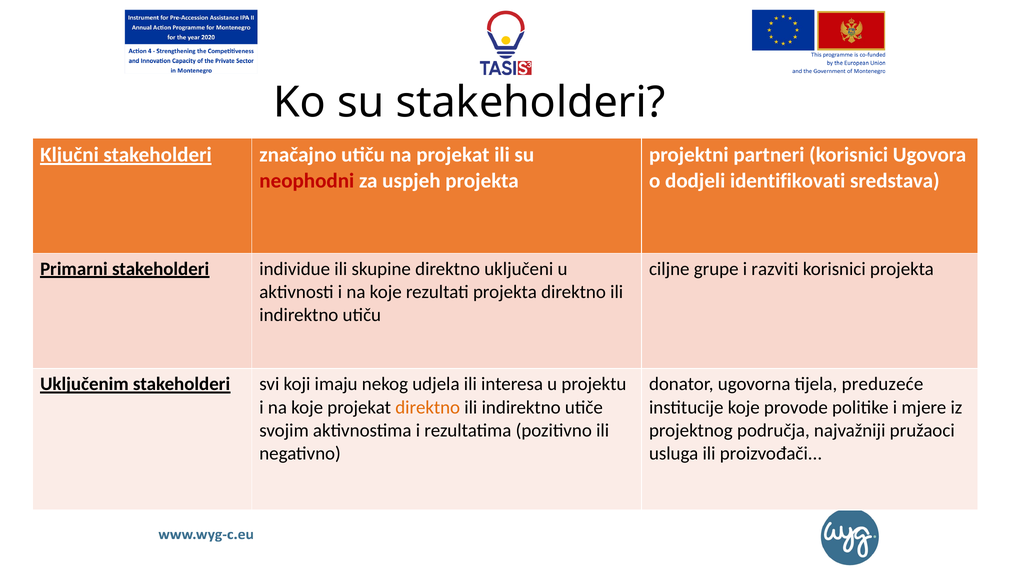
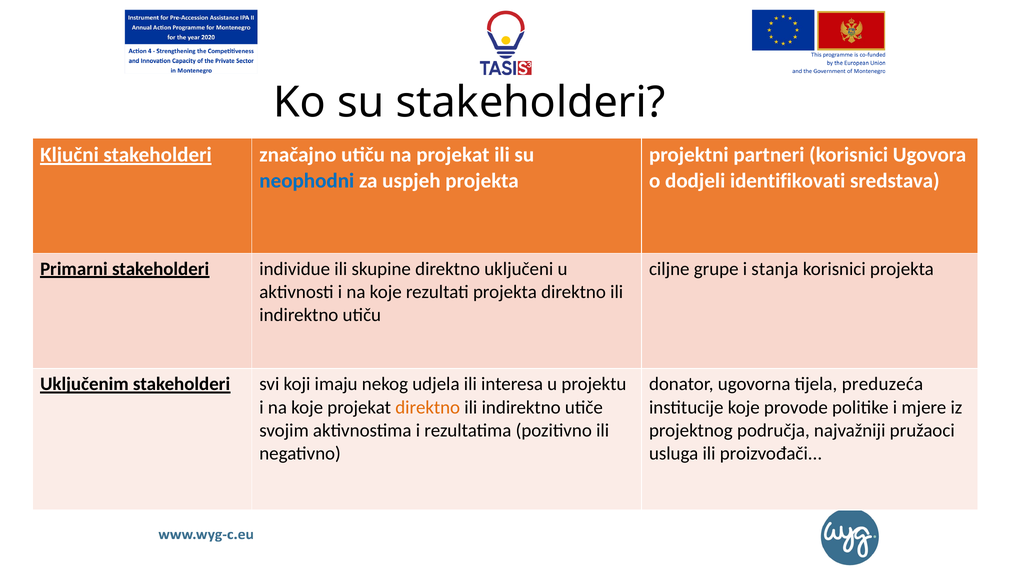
neophodni colour: red -> blue
razviti: razviti -> stanja
preduzeće: preduzeće -> preduzeća
